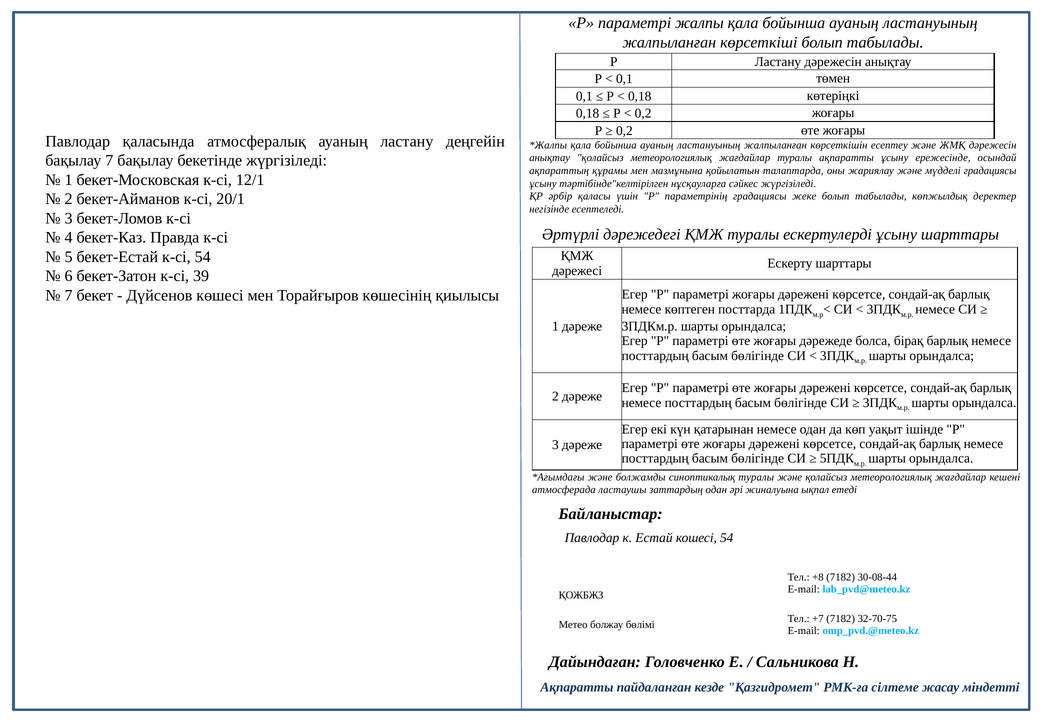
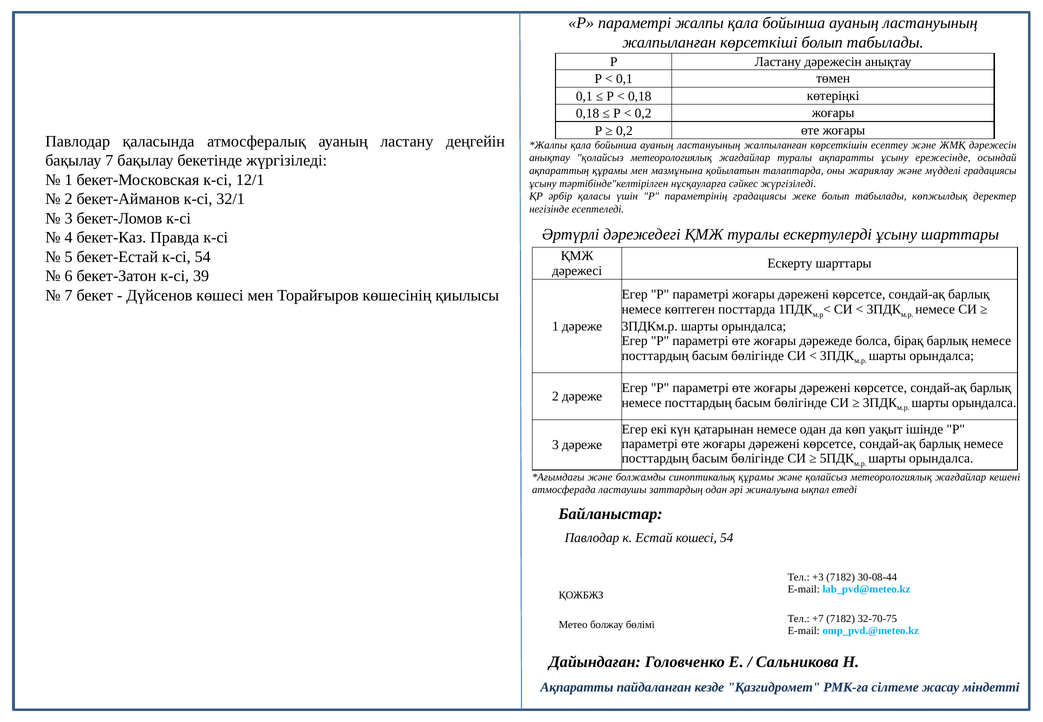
20/1: 20/1 -> 32/1
синоптикалық туралы: туралы -> құрамы
+8: +8 -> +3
